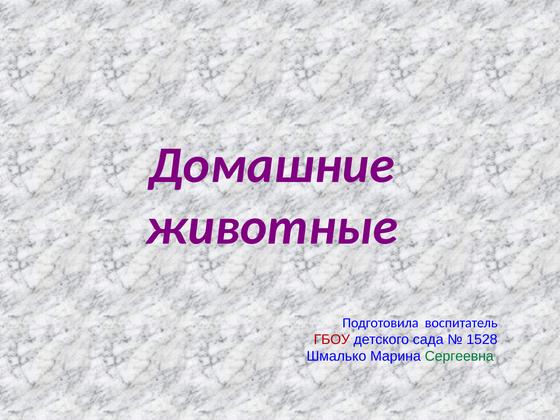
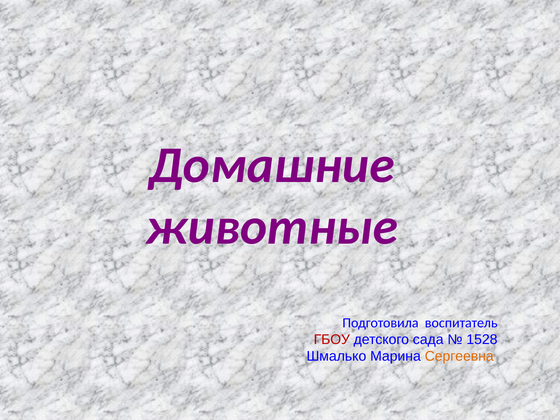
Сергеевна colour: green -> orange
